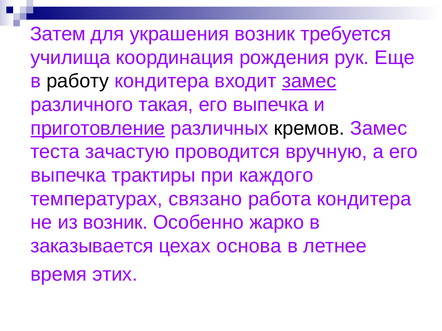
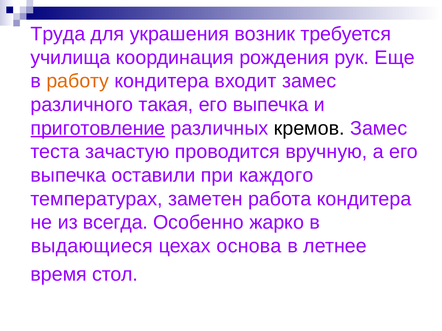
Затем: Затем -> Труда
работу colour: black -> orange
замес at (309, 81) underline: present -> none
трактиры: трактиры -> оставили
связано: связано -> заметен
из возник: возник -> всегда
заказывается: заказывается -> выдающиеся
этих: этих -> стол
